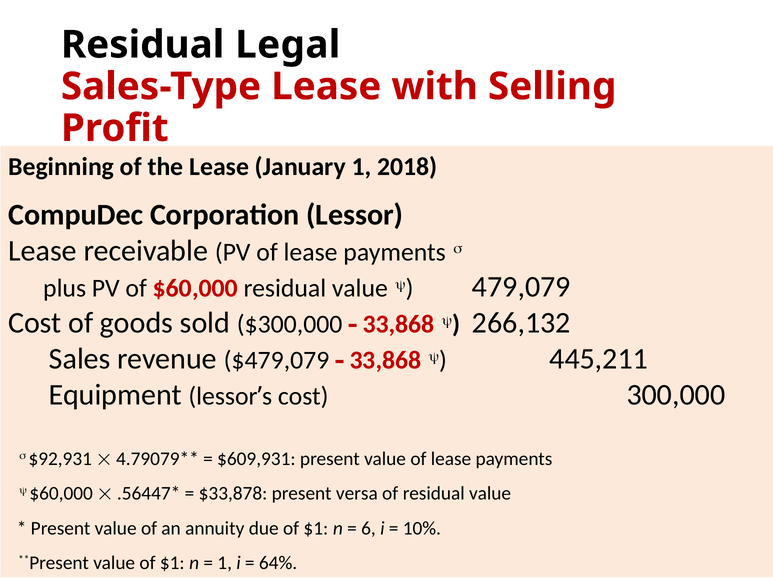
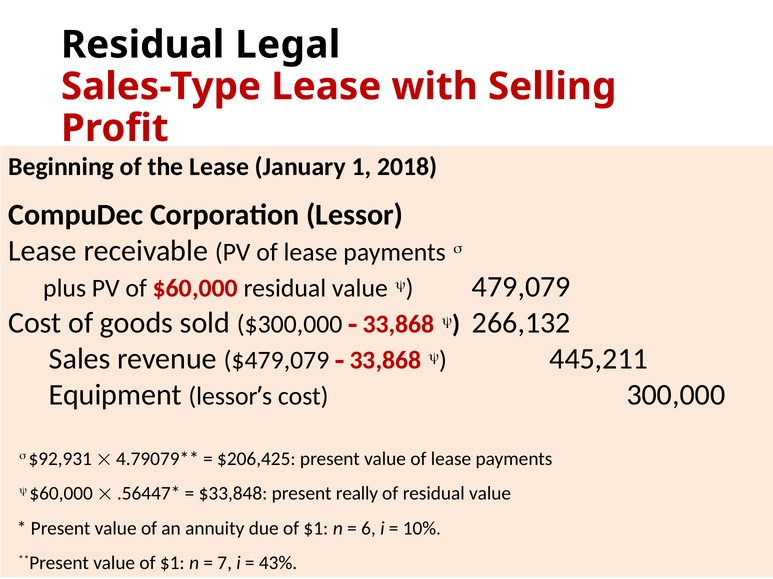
$609,931: $609,931 -> $206,425
$33,878: $33,878 -> $33,848
versa: versa -> really
1 at (225, 564): 1 -> 7
64%: 64% -> 43%
